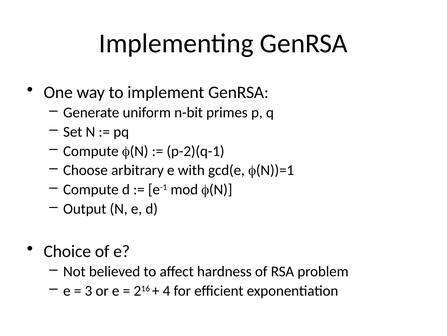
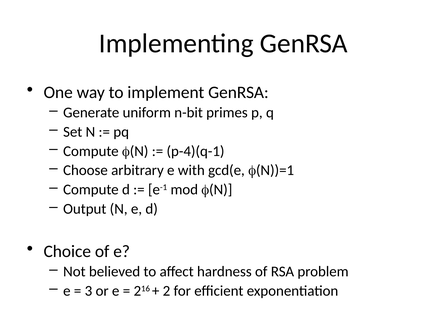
p-2)(q-1: p-2)(q-1 -> p-4)(q-1
4: 4 -> 2
